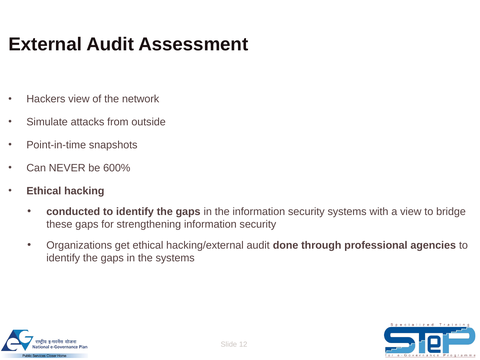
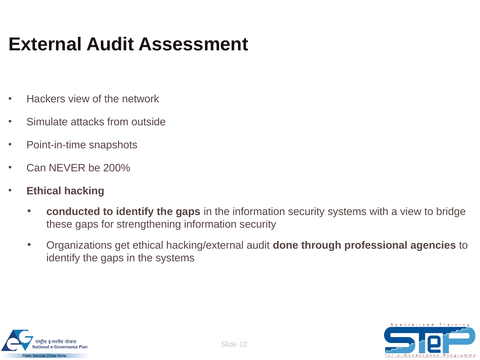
600%: 600% -> 200%
